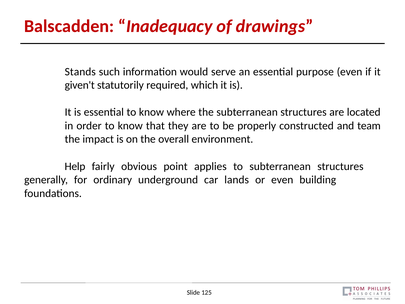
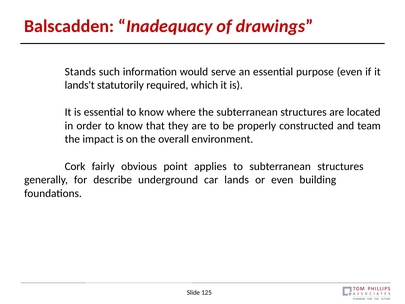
given't: given't -> lands't
Help: Help -> Cork
ordinary: ordinary -> describe
